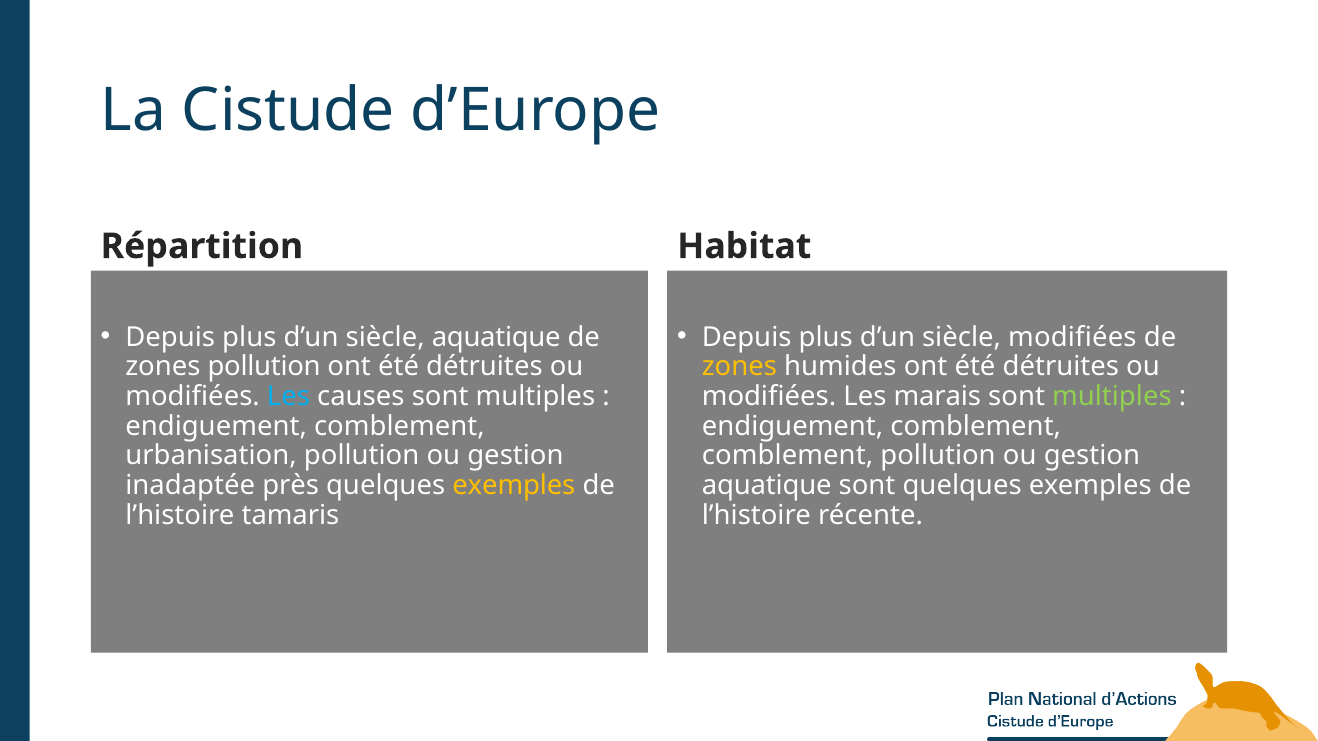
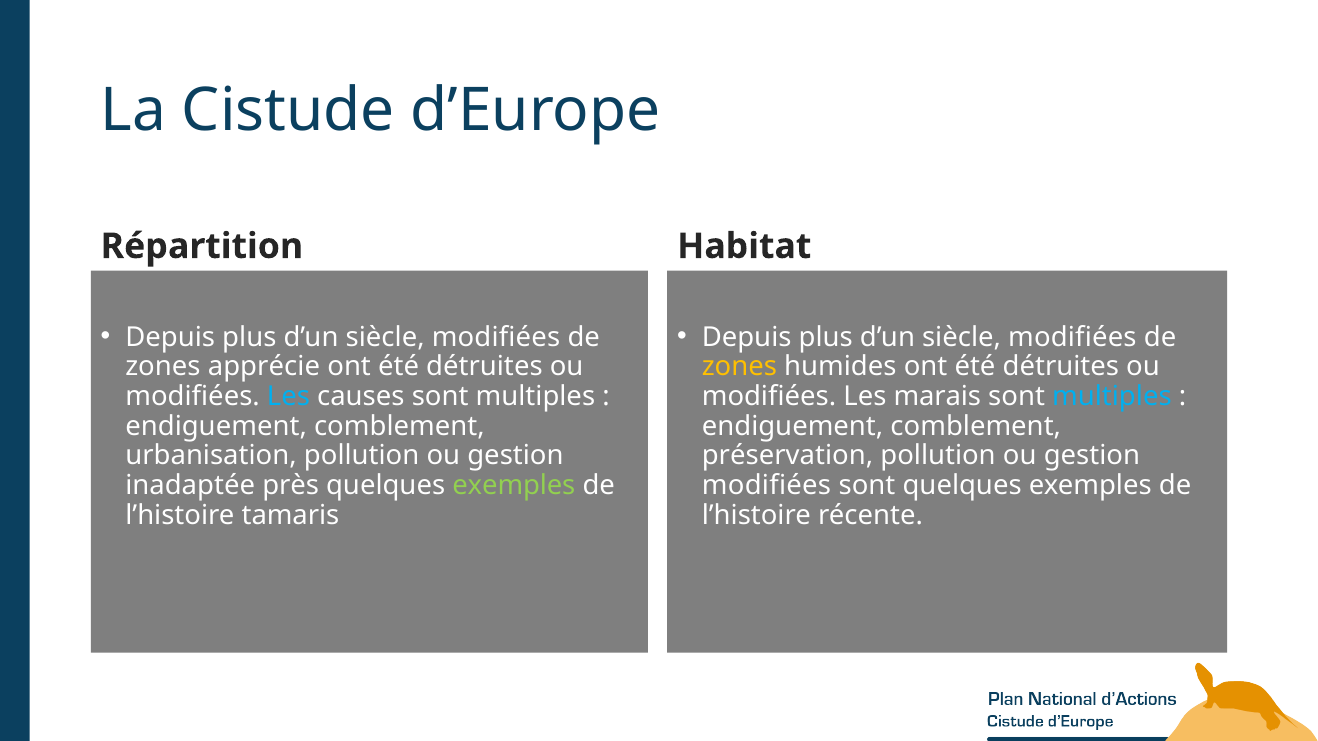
aquatique at (496, 337): aquatique -> modifiées
zones pollution: pollution -> apprécie
multiples at (1112, 397) colour: light green -> light blue
comblement at (787, 456): comblement -> préservation
exemples at (514, 486) colour: yellow -> light green
aquatique at (767, 486): aquatique -> modifiées
